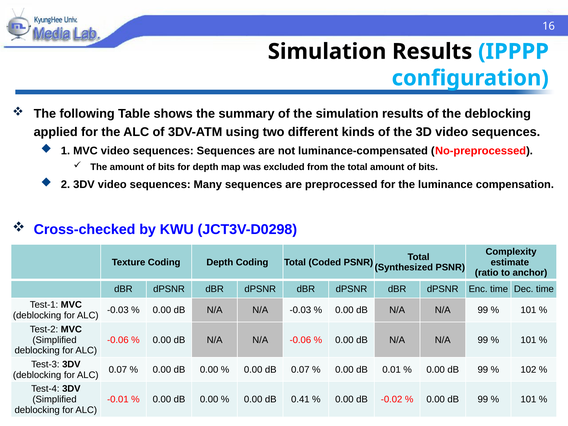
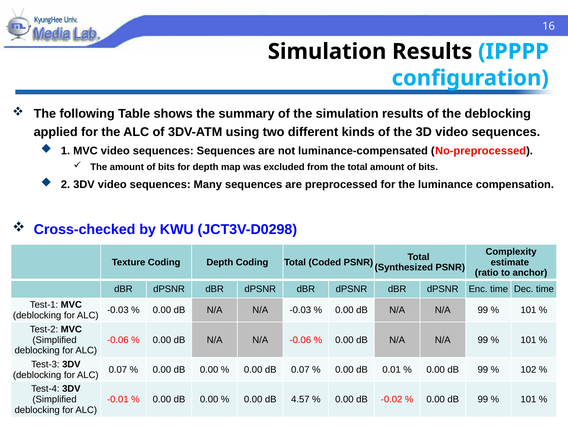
0.41: 0.41 -> 4.57
